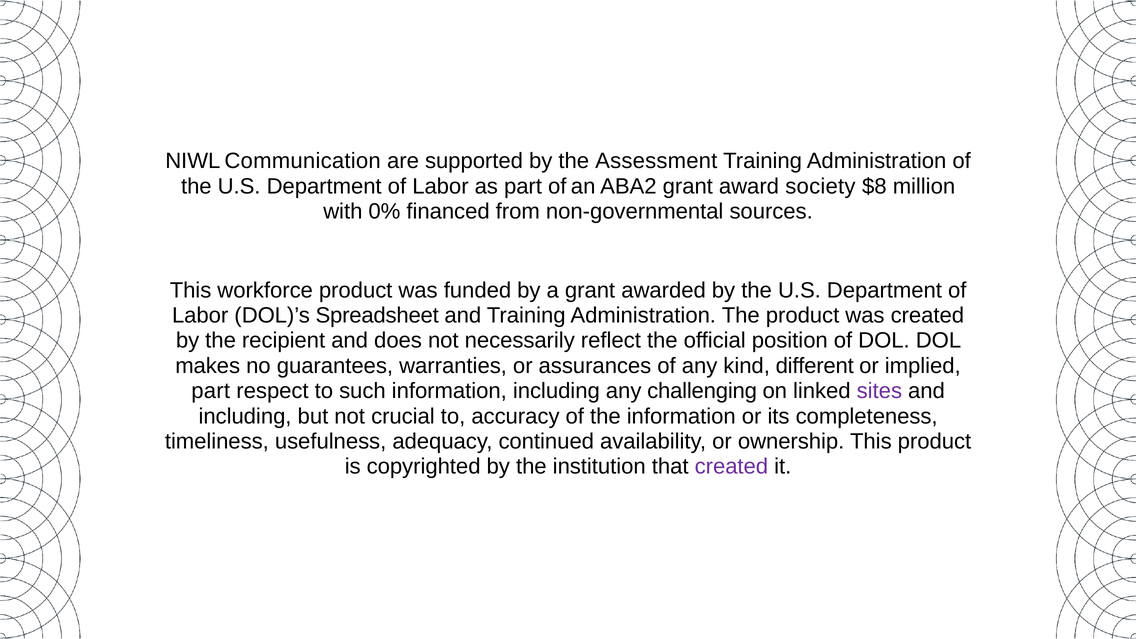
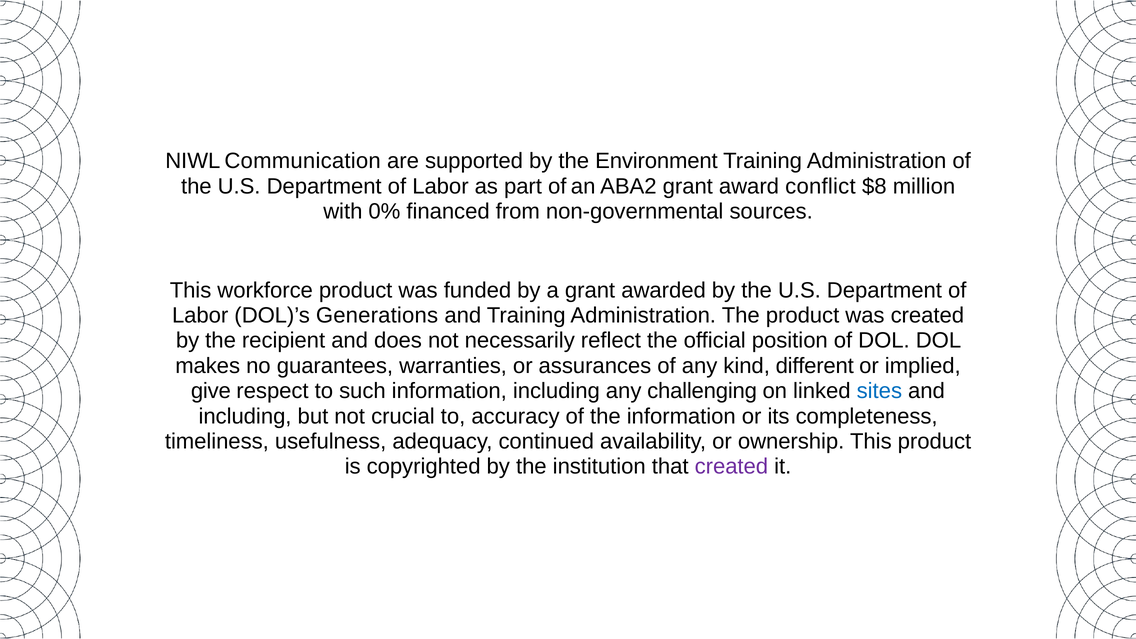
Assessment: Assessment -> Environment
society: society -> conflict
Spreadsheet: Spreadsheet -> Generations
part at (211, 391): part -> give
sites colour: purple -> blue
